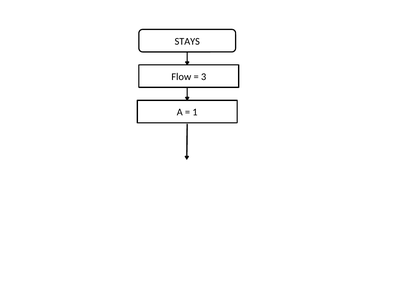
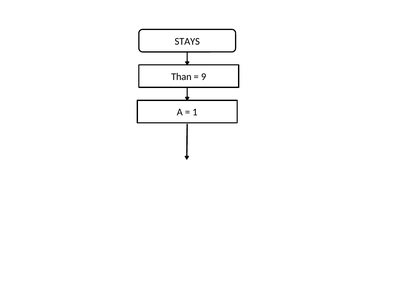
Flow: Flow -> Than
3: 3 -> 9
